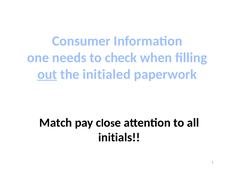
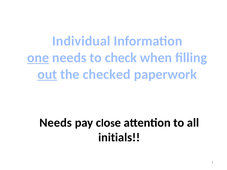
Consumer: Consumer -> Individual
one underline: none -> present
initialed: initialed -> checked
Match at (56, 123): Match -> Needs
